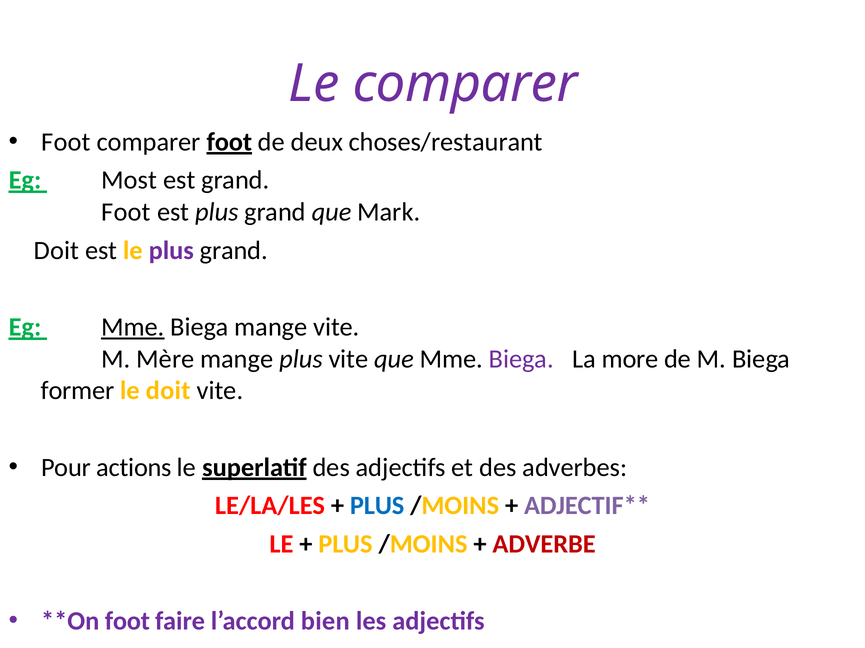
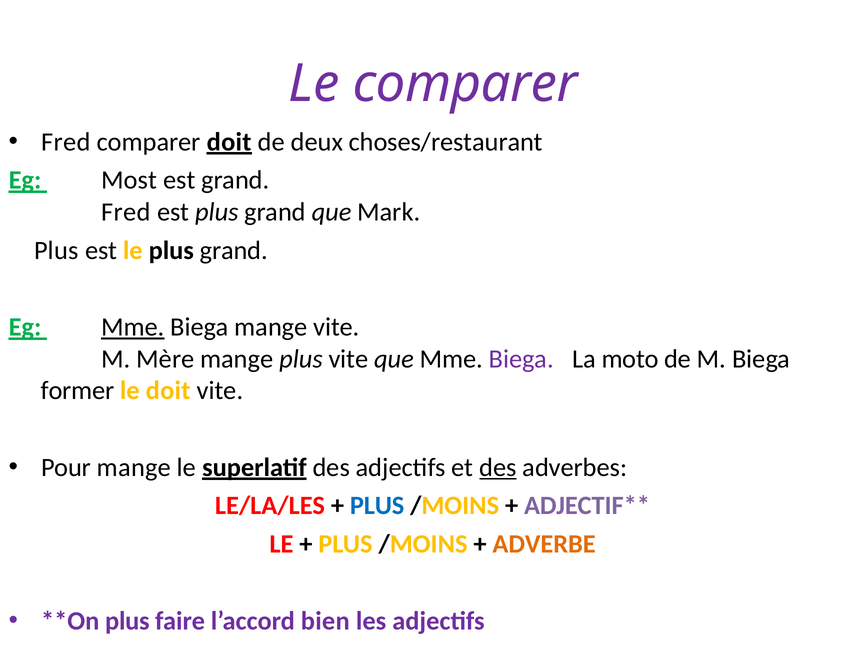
Foot at (66, 142): Foot -> Fred
comparer foot: foot -> doit
Foot at (126, 212): Foot -> Fred
Doit at (56, 251): Doit -> Plus
plus at (171, 251) colour: purple -> black
more: more -> moto
Pour actions: actions -> mange
des at (498, 468) underline: none -> present
ADVERBE colour: red -> orange
foot at (127, 622): foot -> plus
